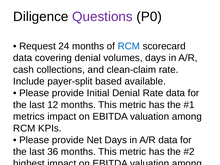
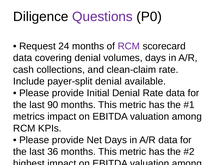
RCM at (129, 46) colour: blue -> purple
payer-split based: based -> denial
12: 12 -> 90
